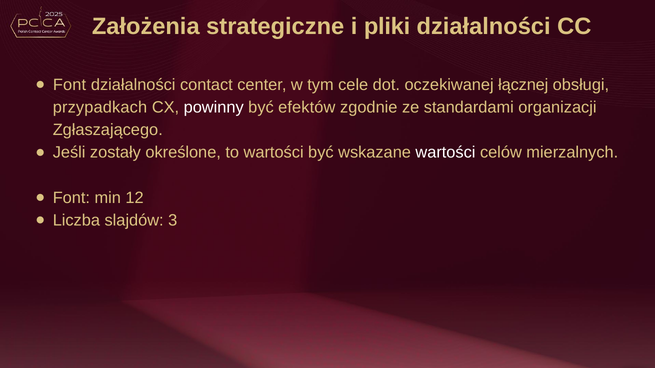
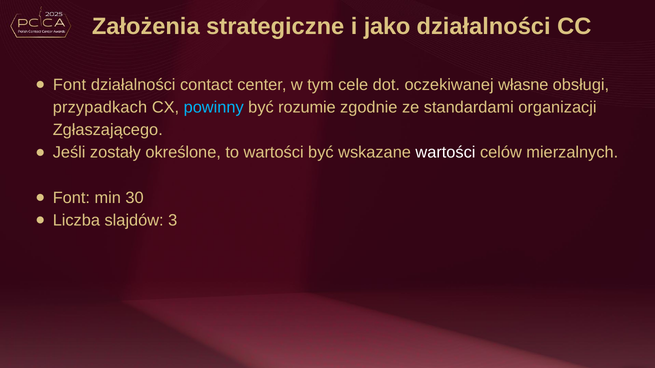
pliki: pliki -> jako
łącznej: łącznej -> własne
powinny colour: white -> light blue
efektów: efektów -> rozumie
12: 12 -> 30
